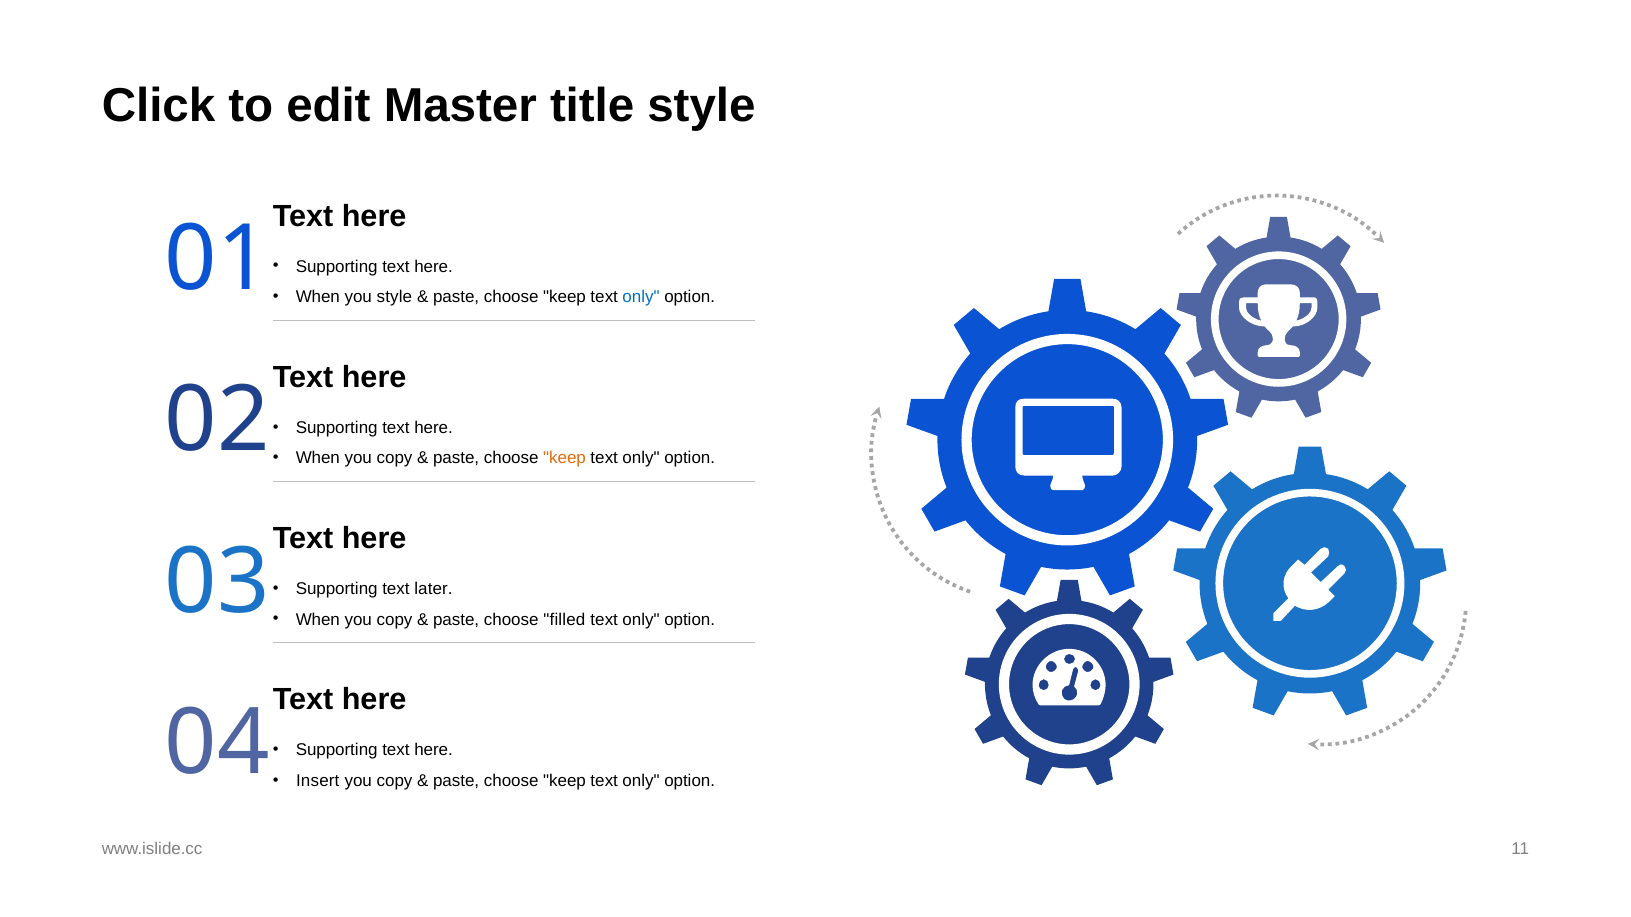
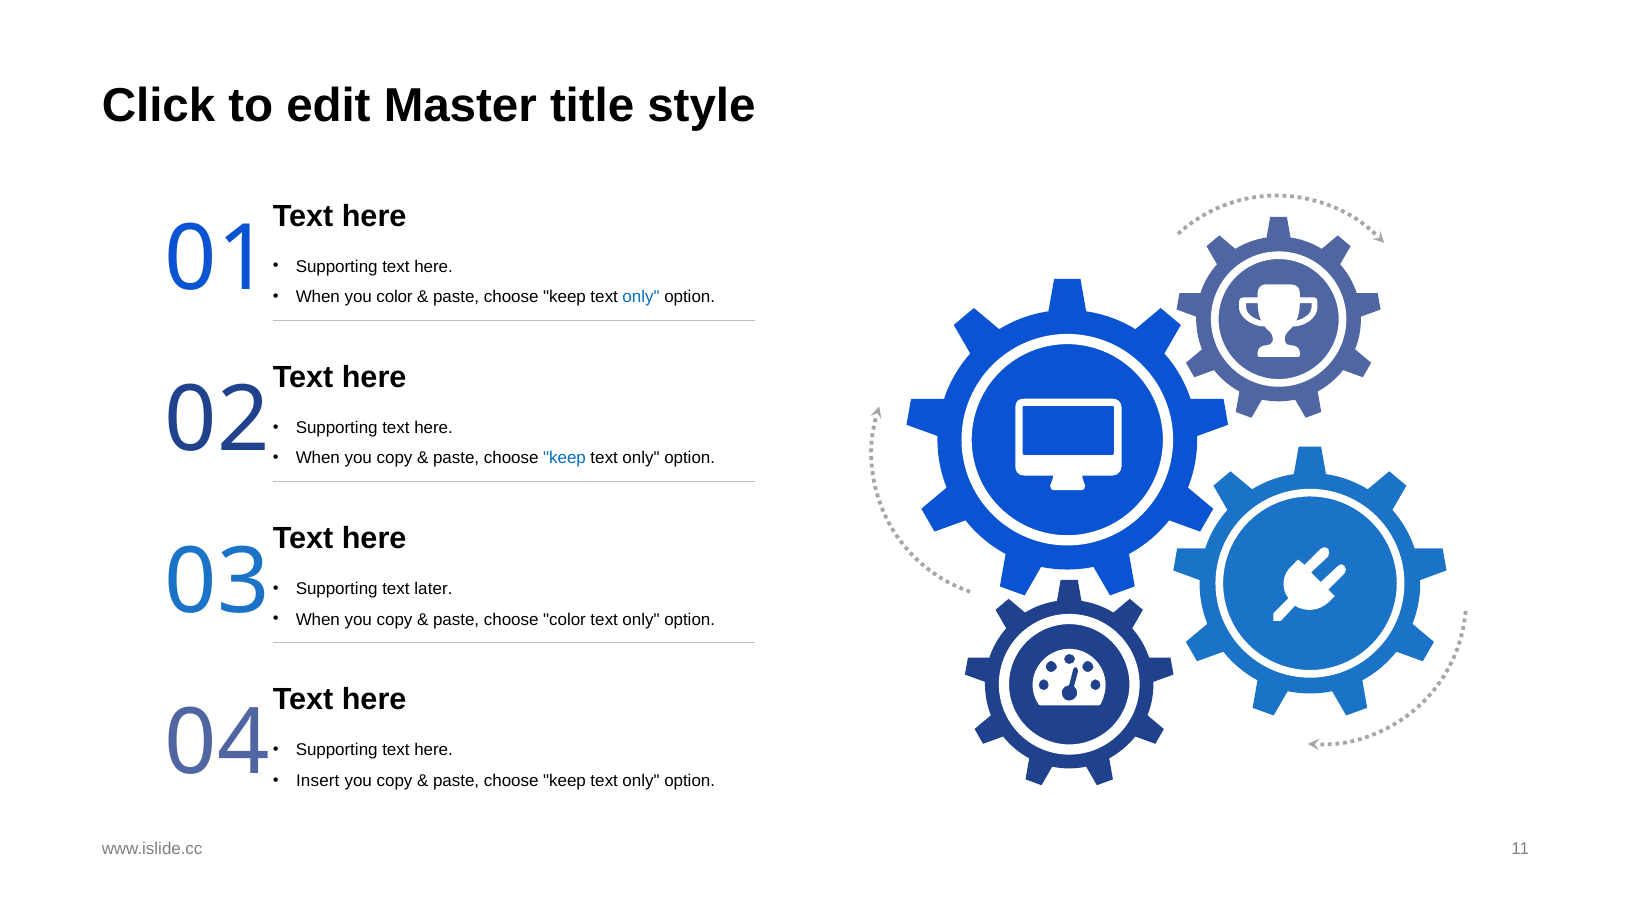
you style: style -> color
keep at (565, 459) colour: orange -> blue
choose filled: filled -> color
